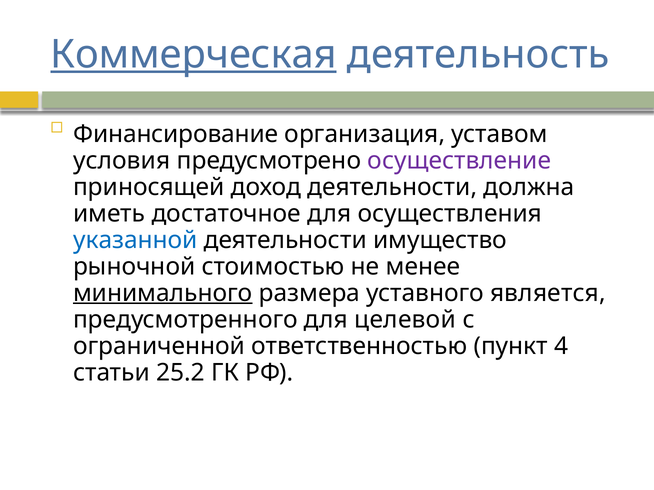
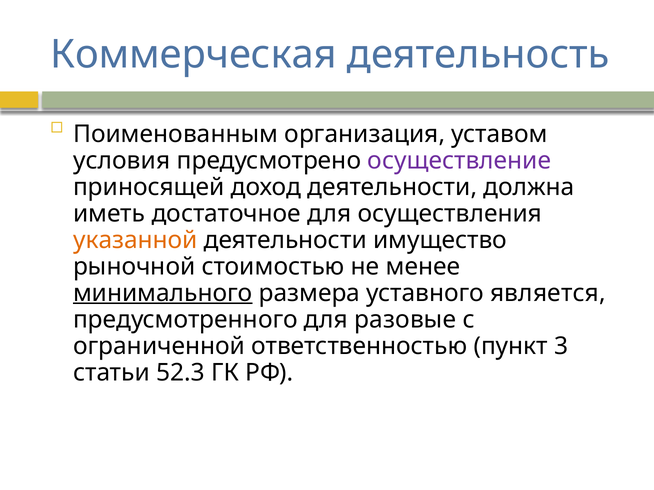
Коммерческая underline: present -> none
Финансирование: Финансирование -> Поименованным
указанной colour: blue -> orange
целевой: целевой -> разовые
4: 4 -> 3
25.2: 25.2 -> 52.3
